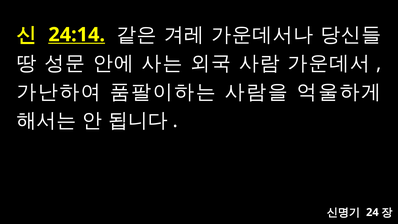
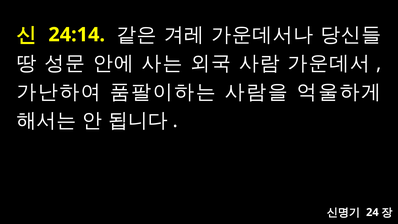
24:14 underline: present -> none
